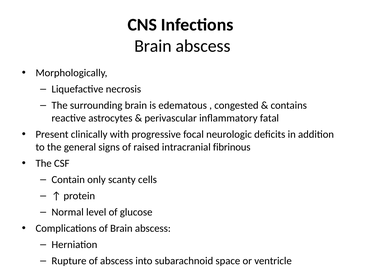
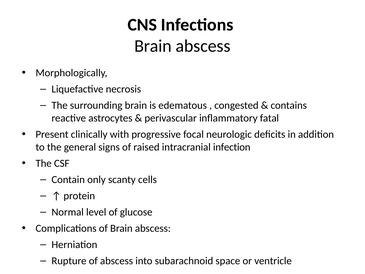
fibrinous: fibrinous -> infection
